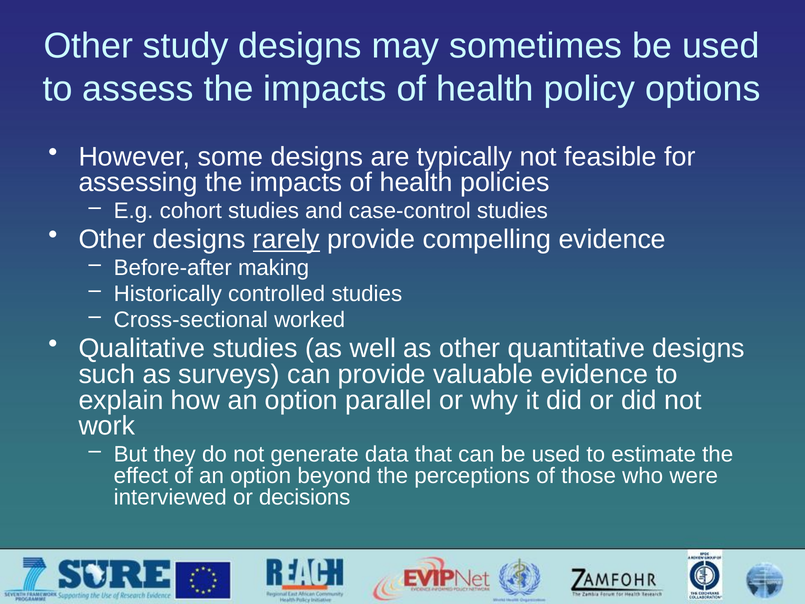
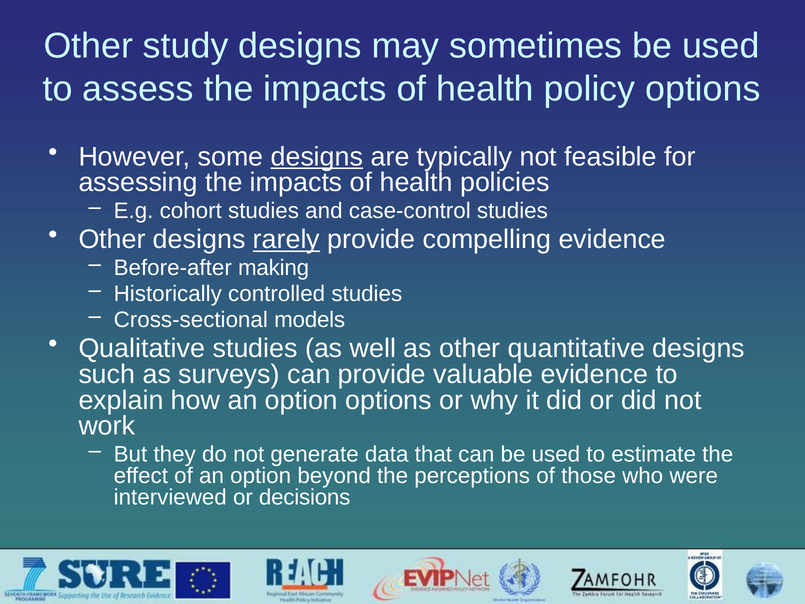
designs at (317, 157) underline: none -> present
worked: worked -> models
option parallel: parallel -> options
